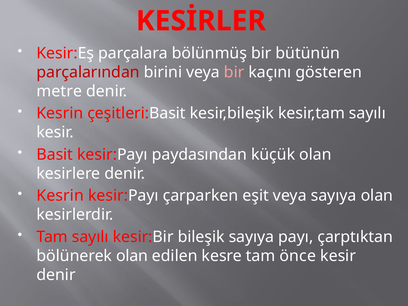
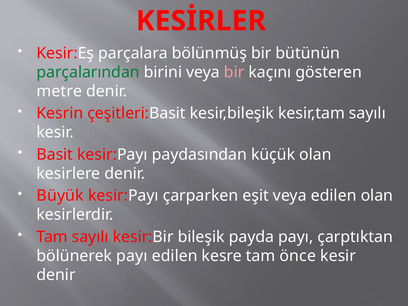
parçalarından colour: red -> green
Kesrin at (60, 196): Kesrin -> Büyük
veya sayıya: sayıya -> edilen
bileşik sayıya: sayıya -> payda
bölünerek olan: olan -> payı
